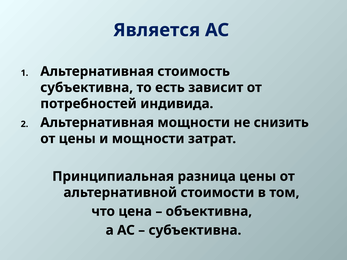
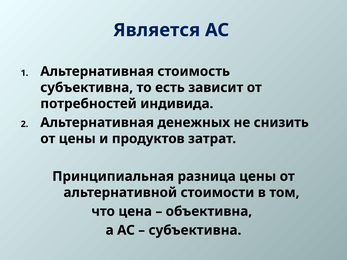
Альтернативная мощности: мощности -> денежных
и мощности: мощности -> продуктов
